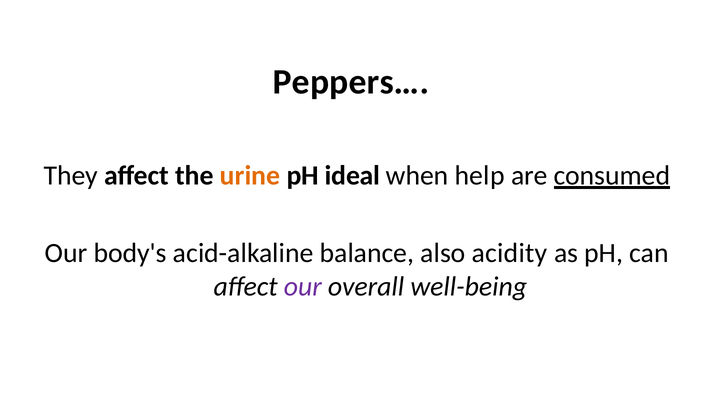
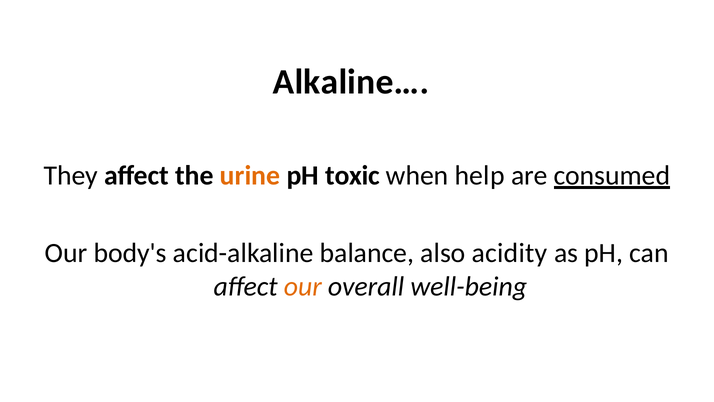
Peppers…: Peppers… -> Alkaline…
ideal: ideal -> toxic
our at (303, 286) colour: purple -> orange
